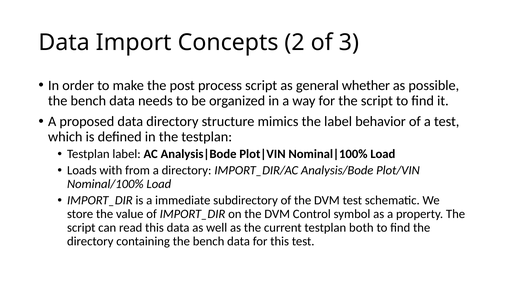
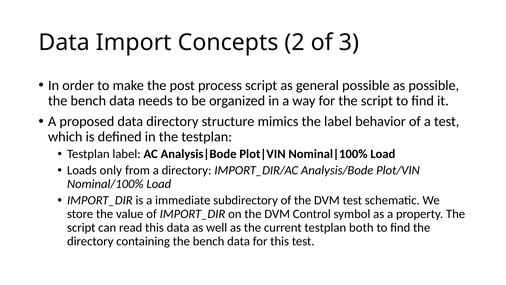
general whether: whether -> possible
with: with -> only
